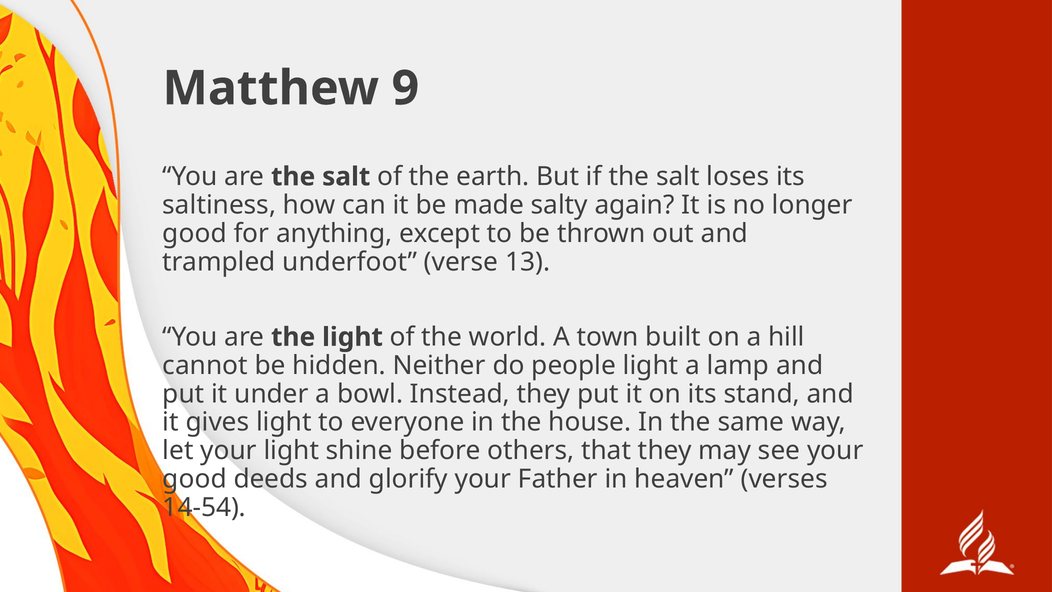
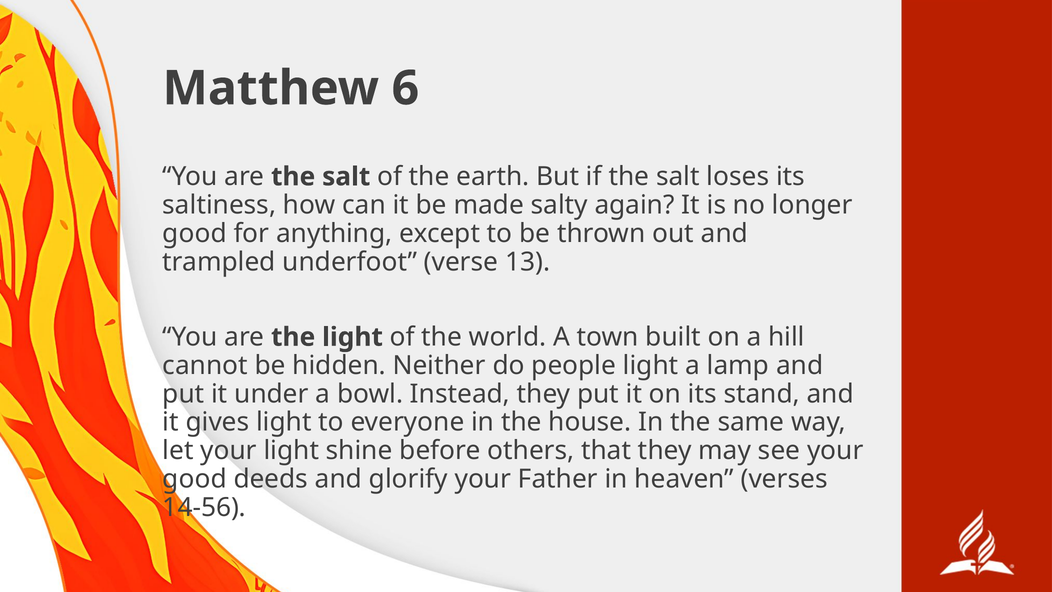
9: 9 -> 6
14-54: 14-54 -> 14-56
